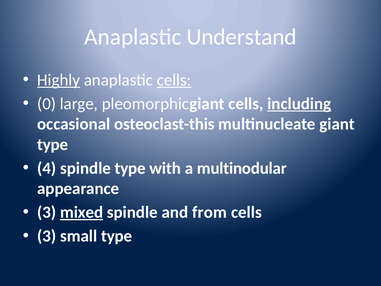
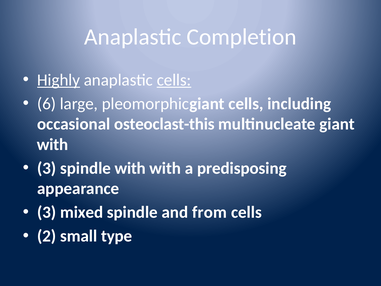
Understand: Understand -> Completion
0: 0 -> 6
including underline: present -> none
type at (53, 144): type -> with
4 at (47, 168): 4 -> 3
spindle type: type -> with
multinodular: multinodular -> predisposing
mixed underline: present -> none
3 at (47, 236): 3 -> 2
